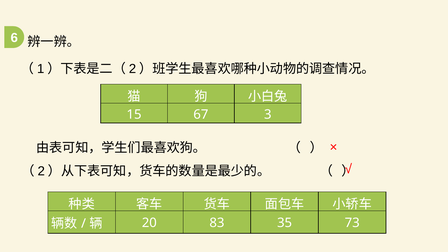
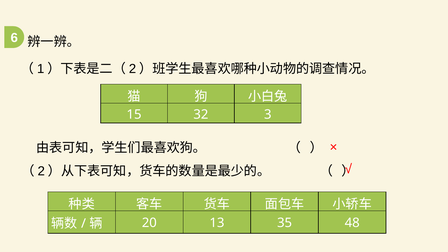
67: 67 -> 32
83: 83 -> 13
73: 73 -> 48
